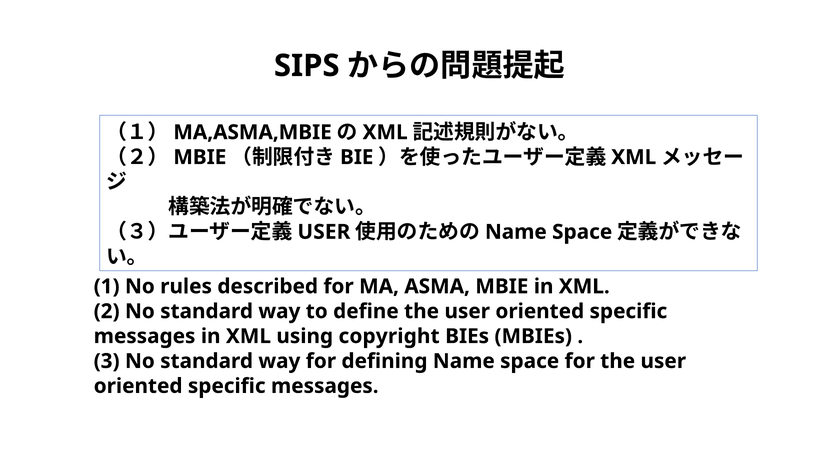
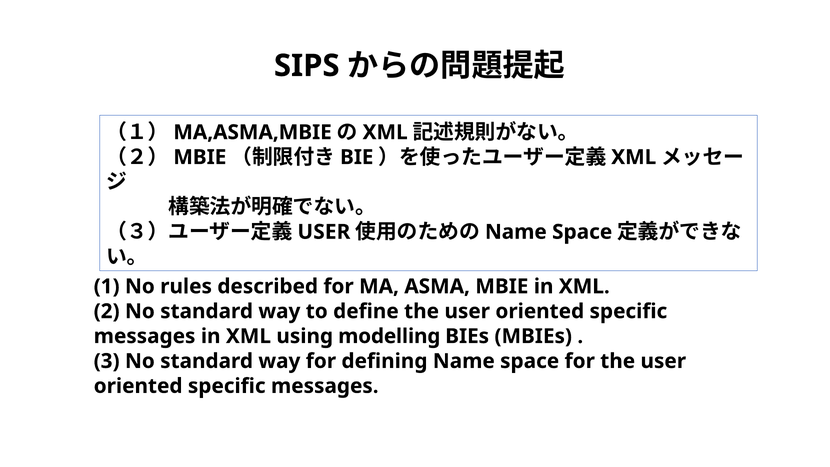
copyright: copyright -> modelling
